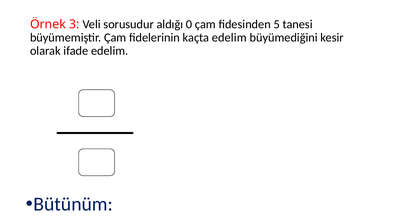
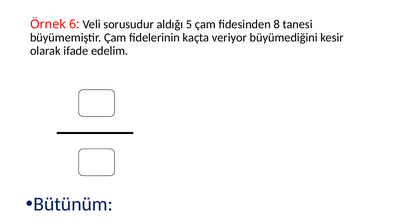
3: 3 -> 6
0: 0 -> 5
5: 5 -> 8
kaçta edelim: edelim -> veriyor
